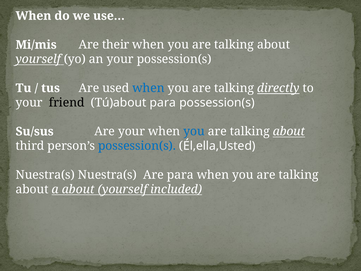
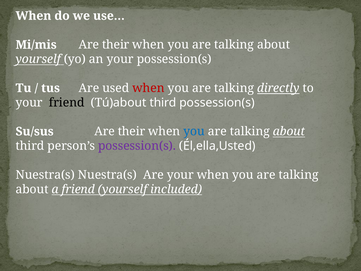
when at (148, 88) colour: blue -> red
Tú)about para: para -> third
Su/sus Are your: your -> their
possession(s at (137, 146) colour: blue -> purple
Are para: para -> your
a about: about -> friend
